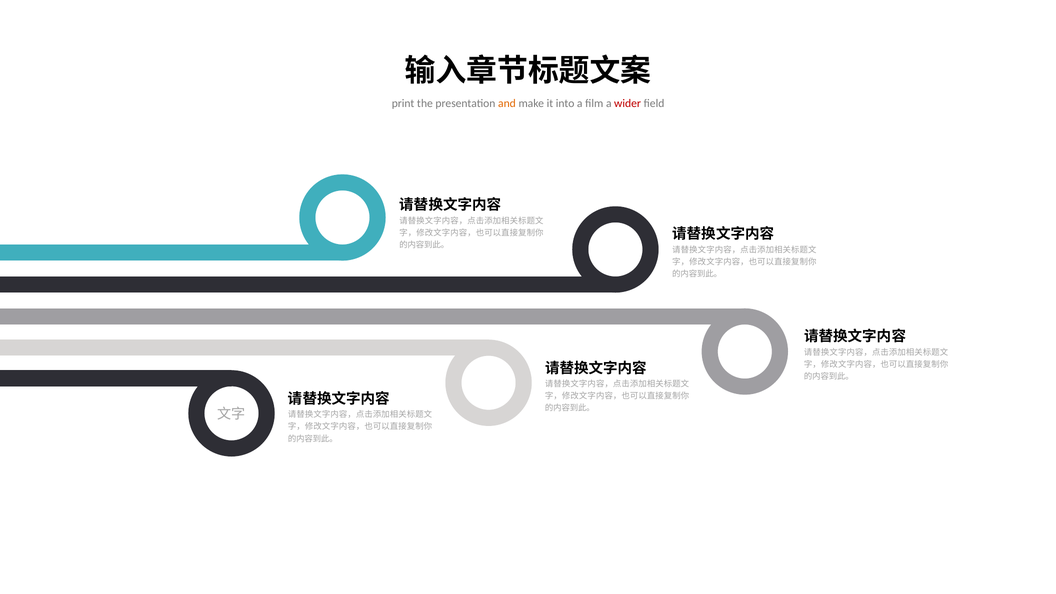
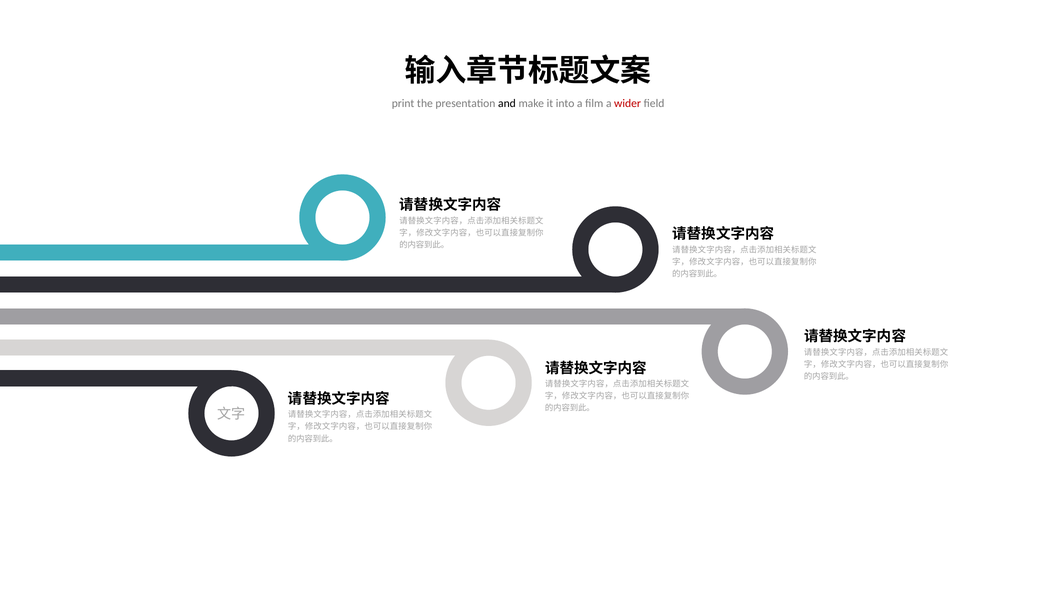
and colour: orange -> black
